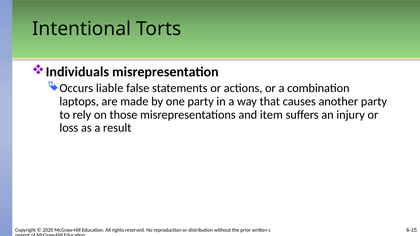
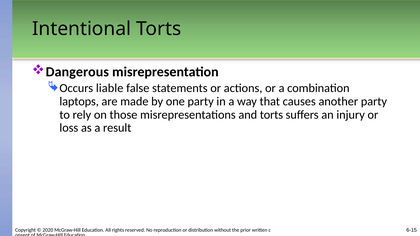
Individuals: Individuals -> Dangerous
and item: item -> torts
